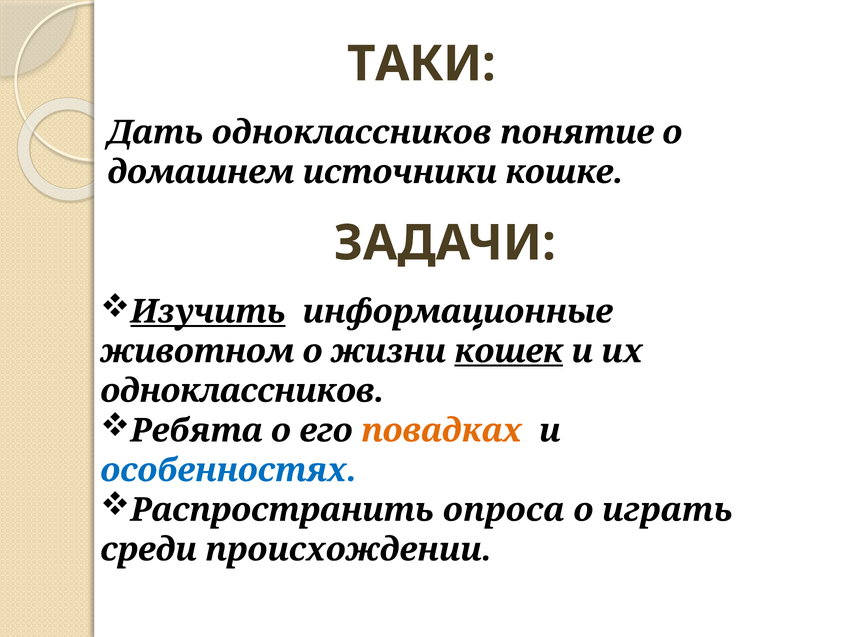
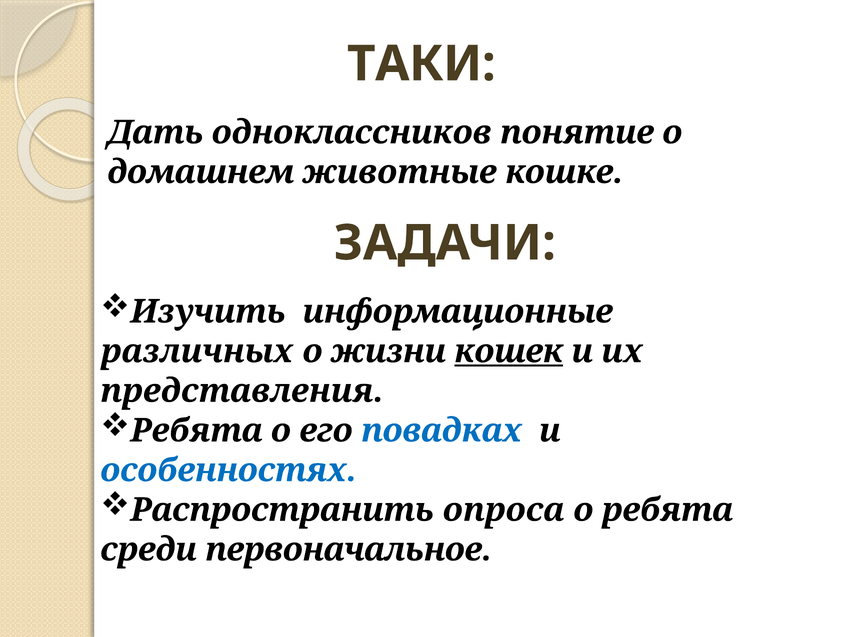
источники: источники -> животные
Изучить underline: present -> none
животном: животном -> различных
одноклассников at (242, 391): одноклассников -> представления
повадках colour: orange -> blue
о играть: играть -> ребята
происхождении: происхождении -> первоначальное
